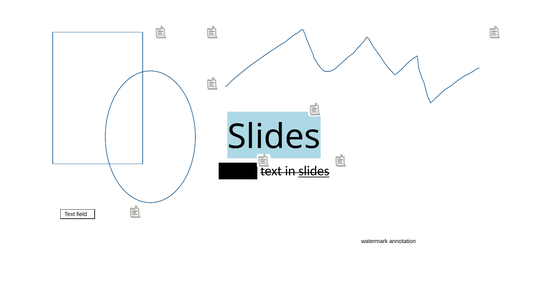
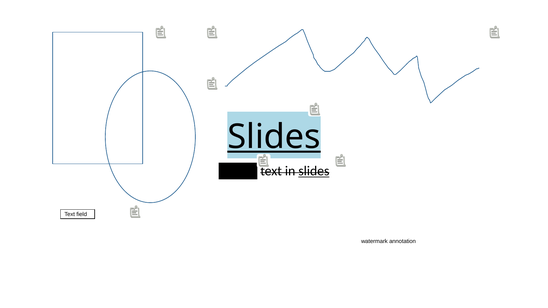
Slides at (274, 137) underline: none -> present
